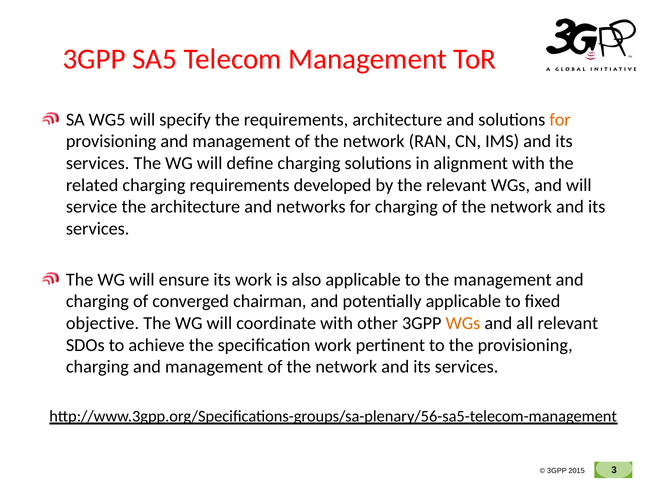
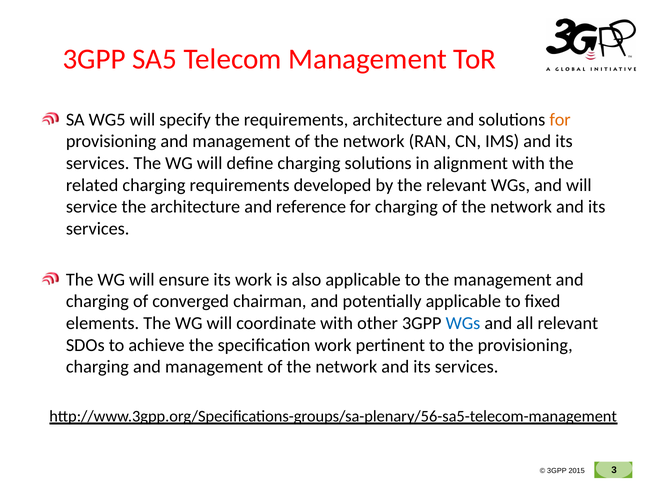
networks: networks -> reference
objective: objective -> elements
WGs at (463, 323) colour: orange -> blue
